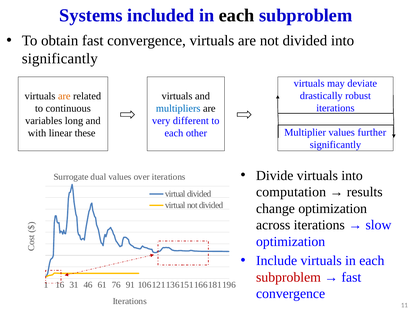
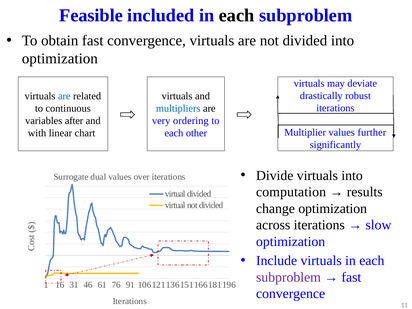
Systems: Systems -> Feasible
significantly at (60, 59): significantly -> optimization
are at (64, 96) colour: orange -> blue
long: long -> after
different: different -> ordering
these: these -> chart
subproblem at (288, 277) colour: red -> purple
